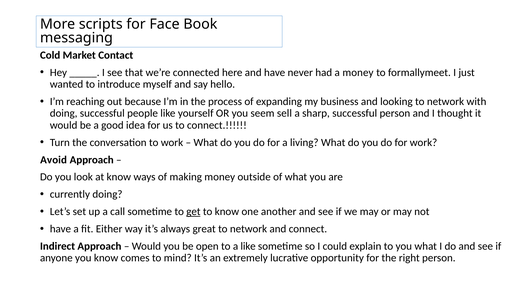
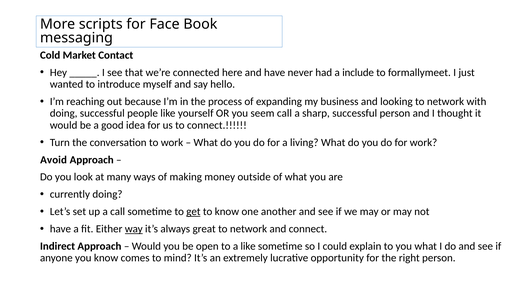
a money: money -> include
seem sell: sell -> call
at know: know -> many
way underline: none -> present
